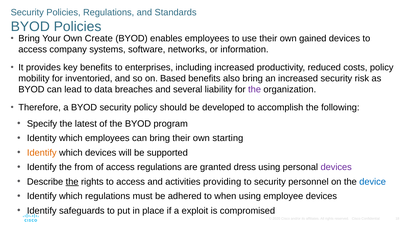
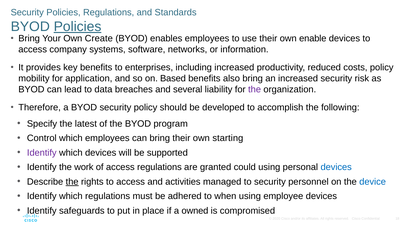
Policies at (78, 27) underline: none -> present
gained: gained -> enable
inventoried: inventoried -> application
Identity: Identity -> Control
Identify at (42, 153) colour: orange -> purple
from: from -> work
dress: dress -> could
devices at (336, 168) colour: purple -> blue
providing: providing -> managed
exploit: exploit -> owned
